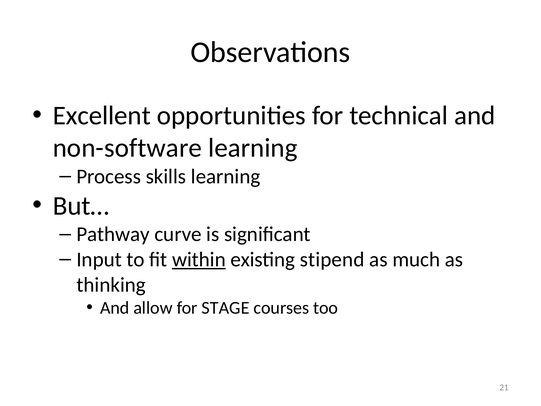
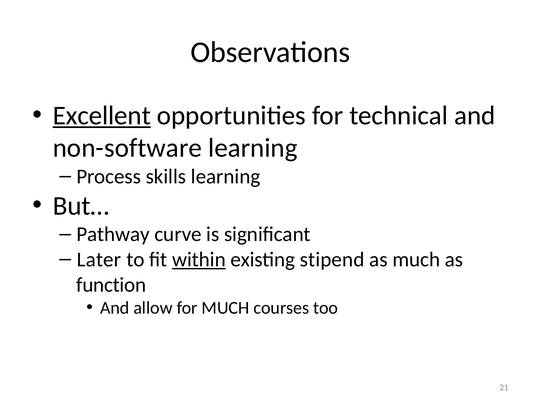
Excellent underline: none -> present
Input: Input -> Later
thinking: thinking -> function
for STAGE: STAGE -> MUCH
